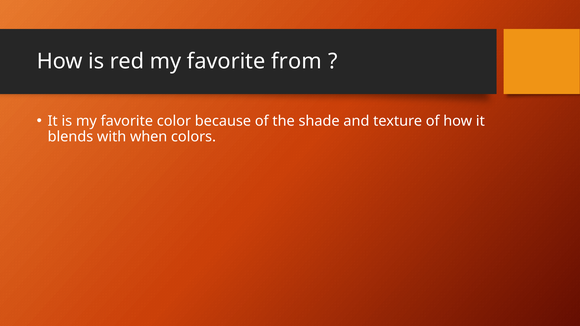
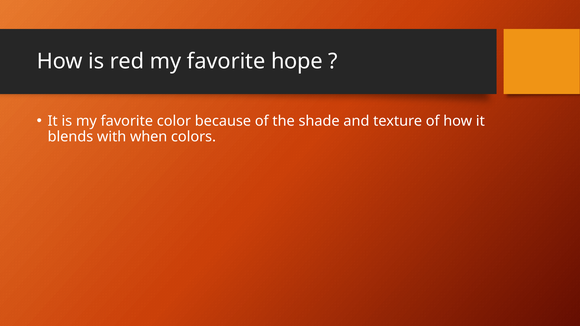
from: from -> hope
